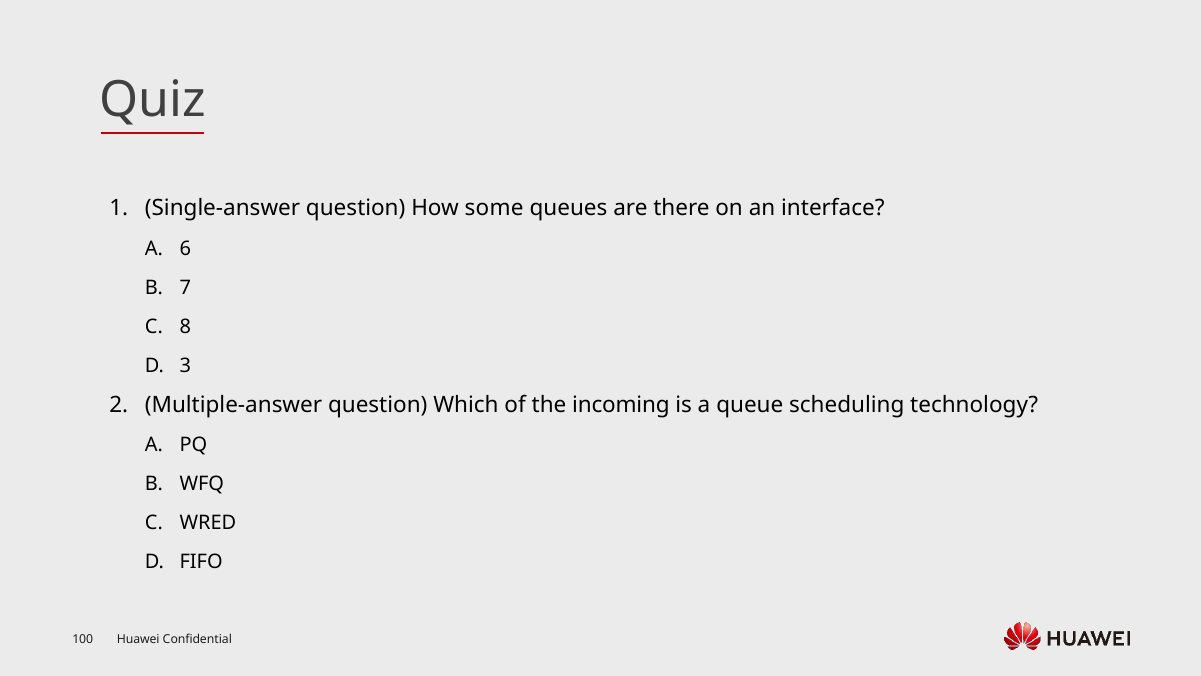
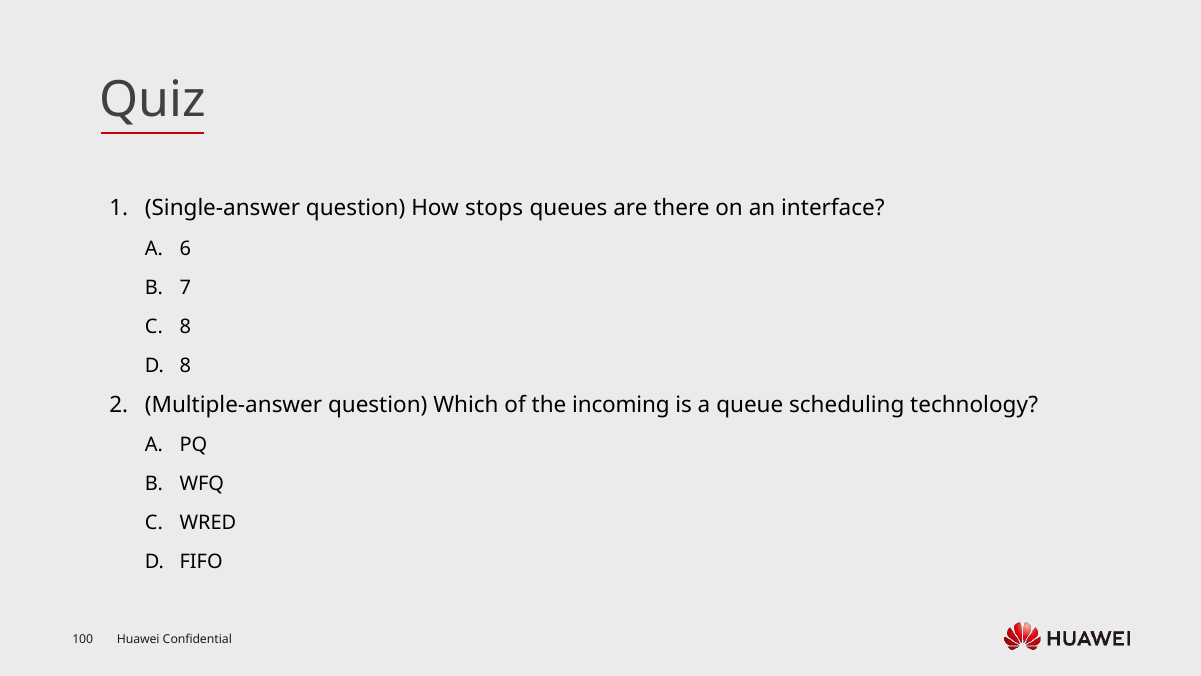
some: some -> stops
3 at (185, 365): 3 -> 8
